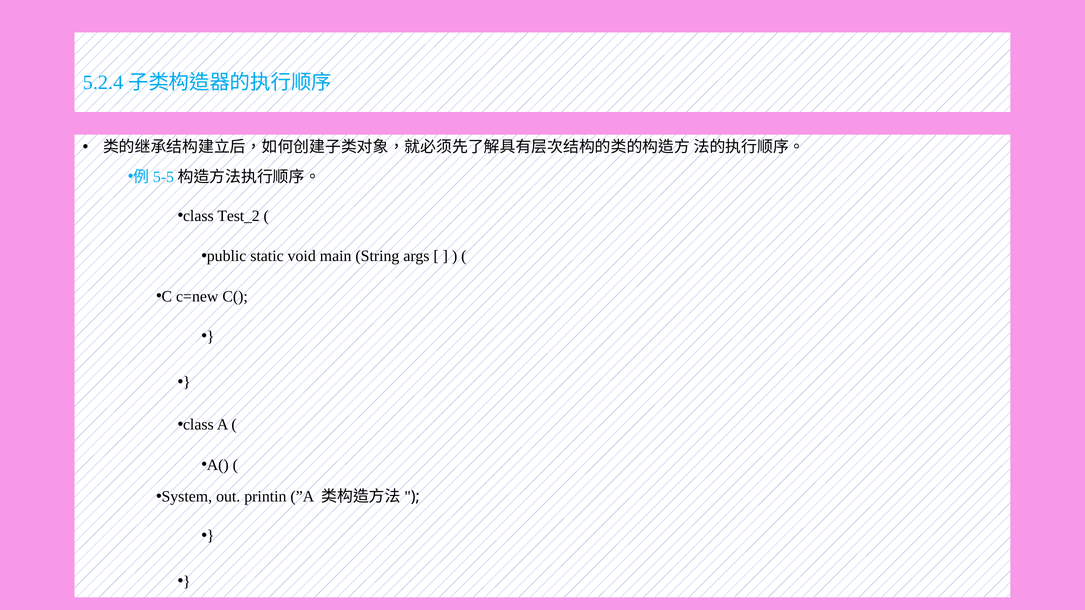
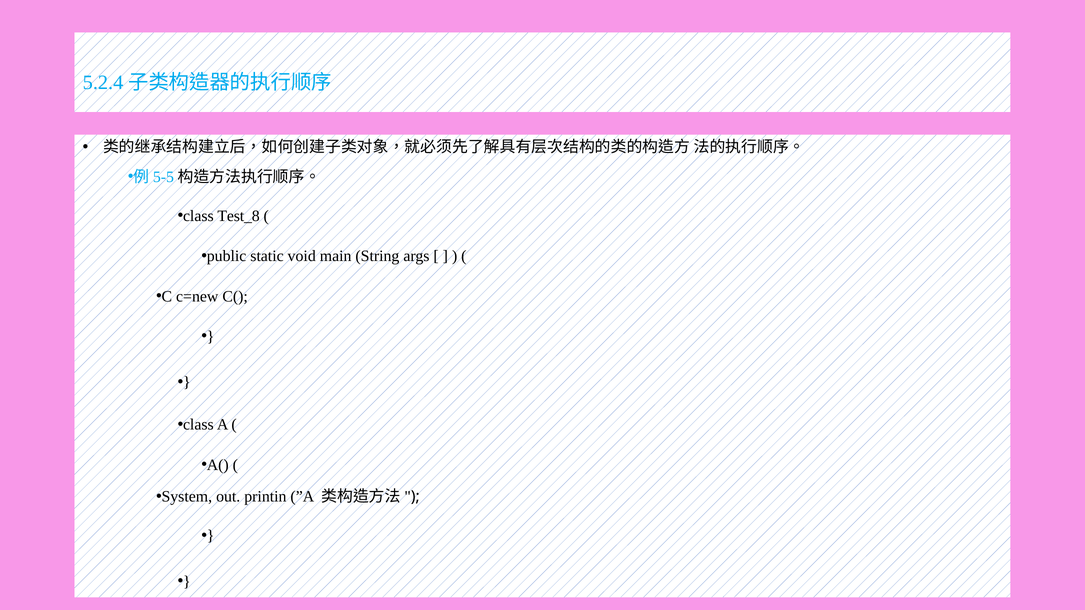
Test_2: Test_2 -> Test_8
